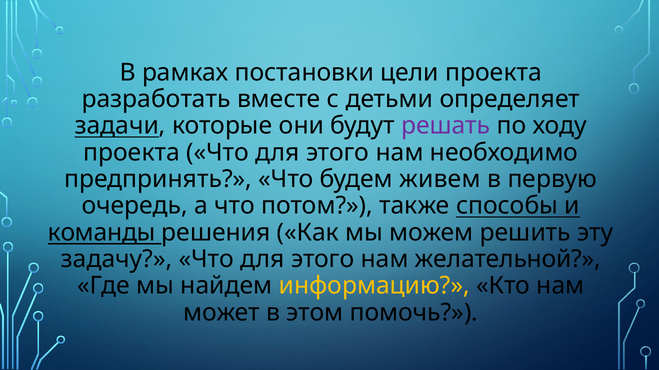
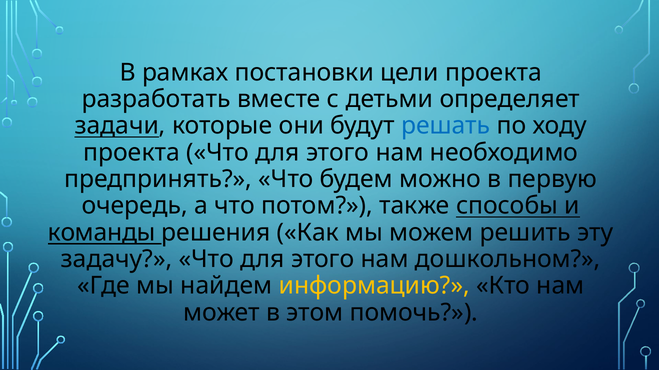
решать colour: purple -> blue
живем: живем -> можно
желательной: желательной -> дошкольном
